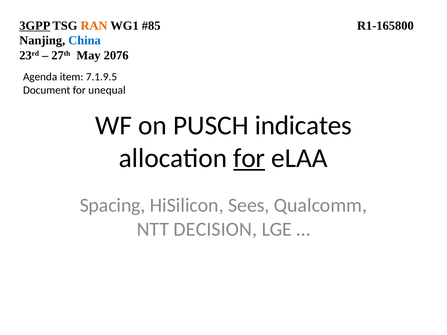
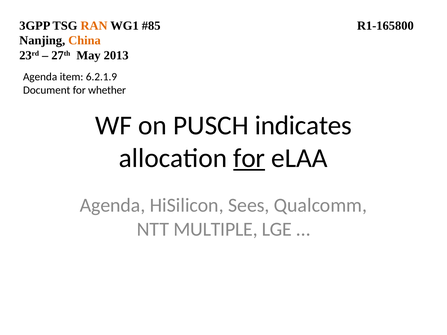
3GPP underline: present -> none
China colour: blue -> orange
2076: 2076 -> 2013
7.1.9.5: 7.1.9.5 -> 6.2.1.9
unequal: unequal -> whether
Spacing at (113, 206): Spacing -> Agenda
DECISION: DECISION -> MULTIPLE
